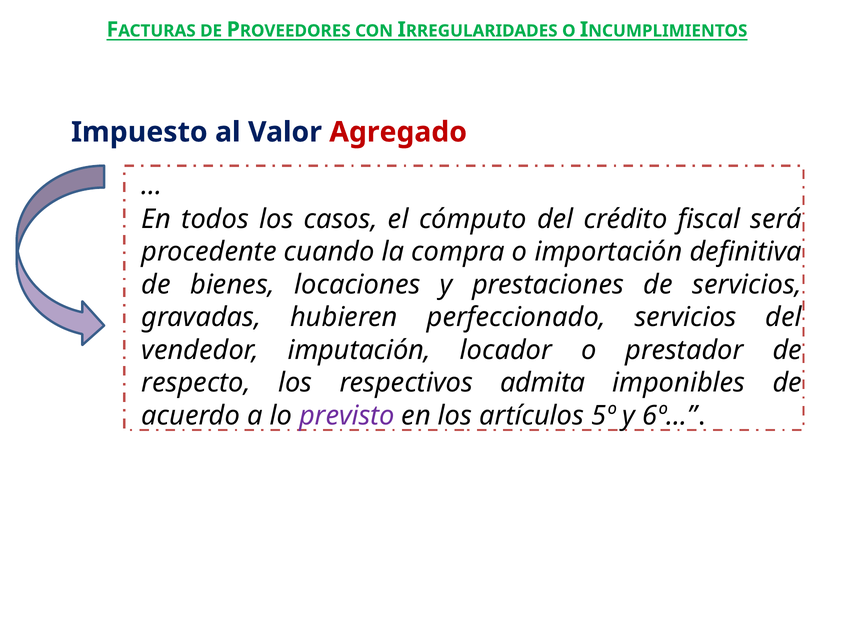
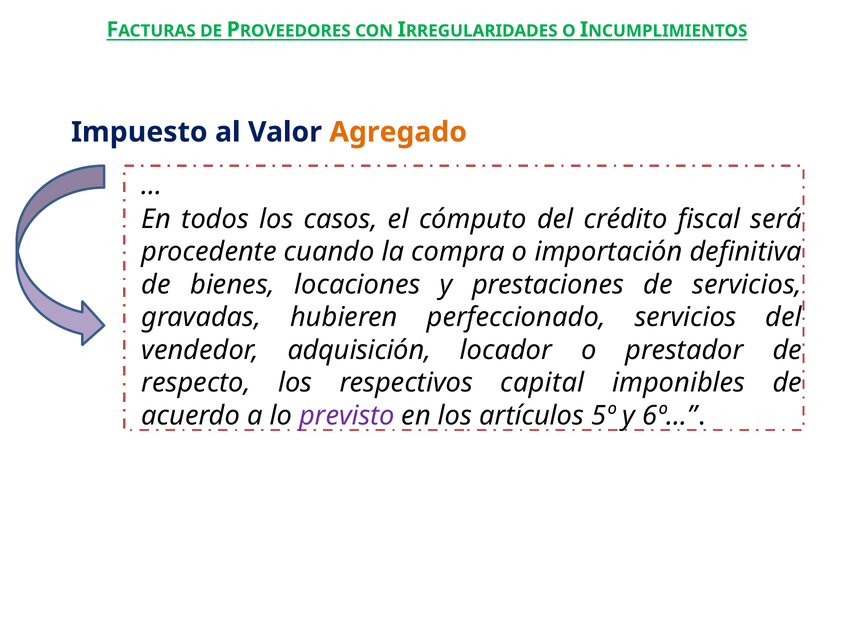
Agregado colour: red -> orange
imputación: imputación -> adquisición
admita: admita -> capital
